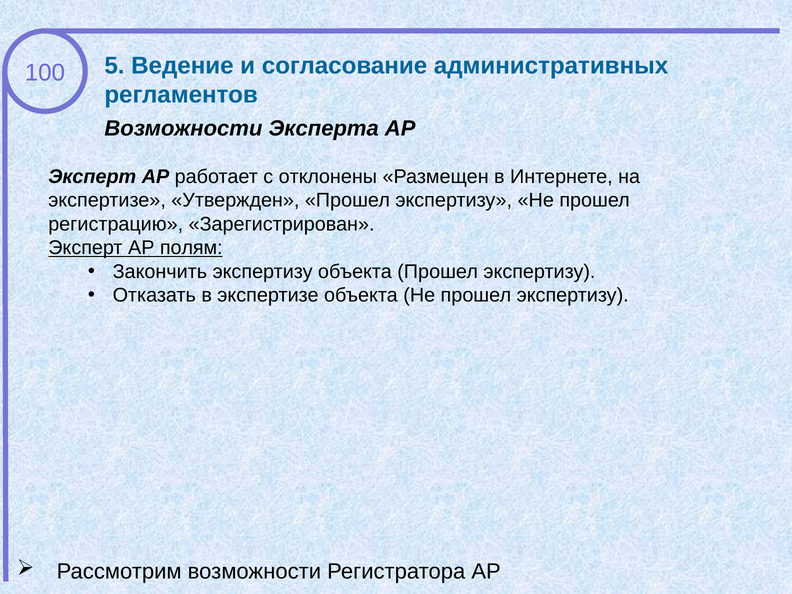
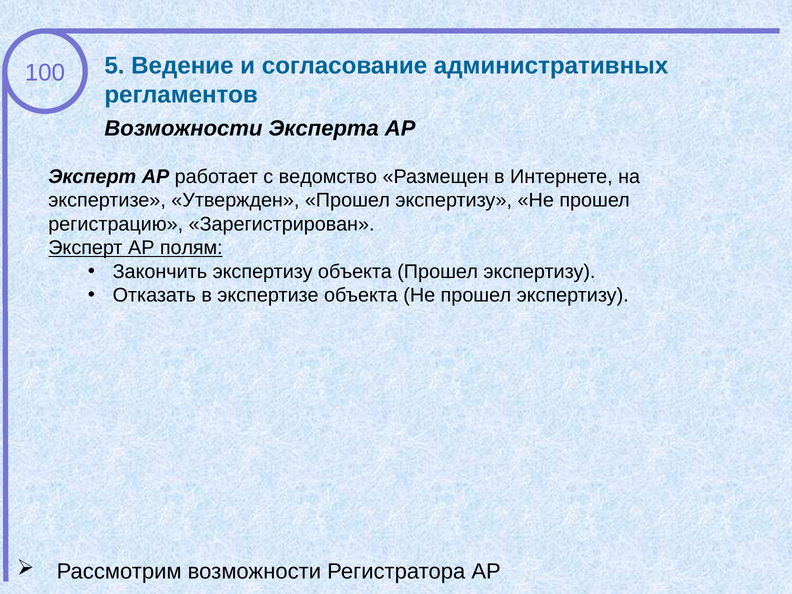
отклонены: отклонены -> ведомство
